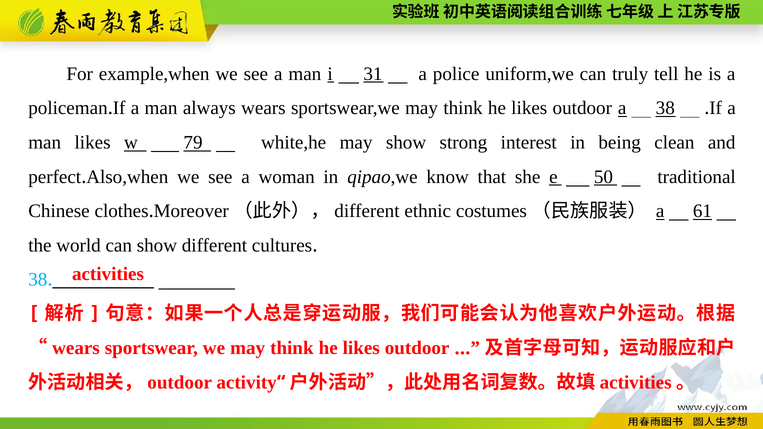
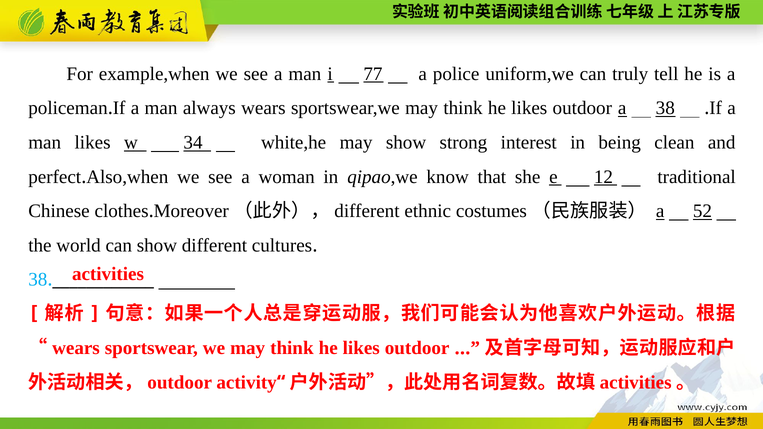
31: 31 -> 77
79: 79 -> 34
50: 50 -> 12
61: 61 -> 52
